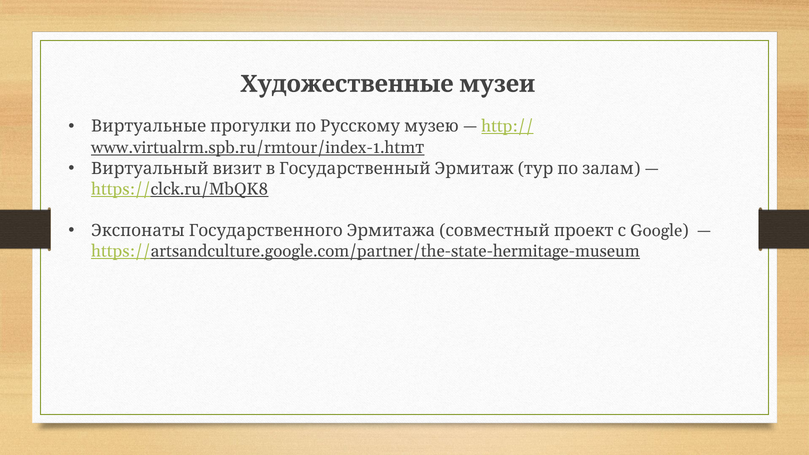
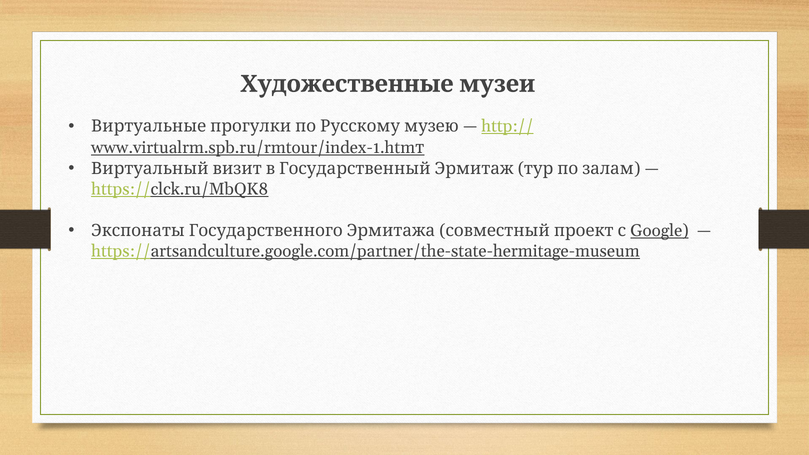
Google underline: none -> present
